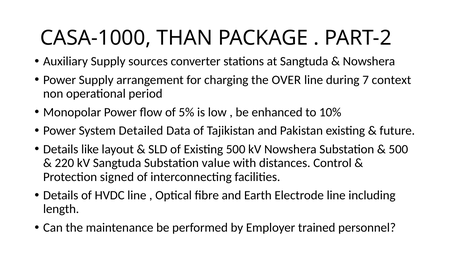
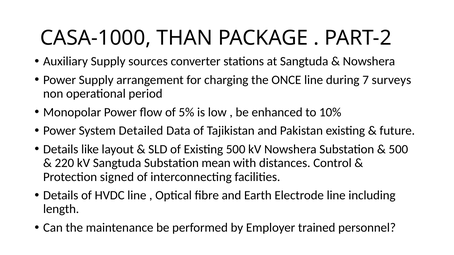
OVER: OVER -> ONCE
context: context -> surveys
value: value -> mean
